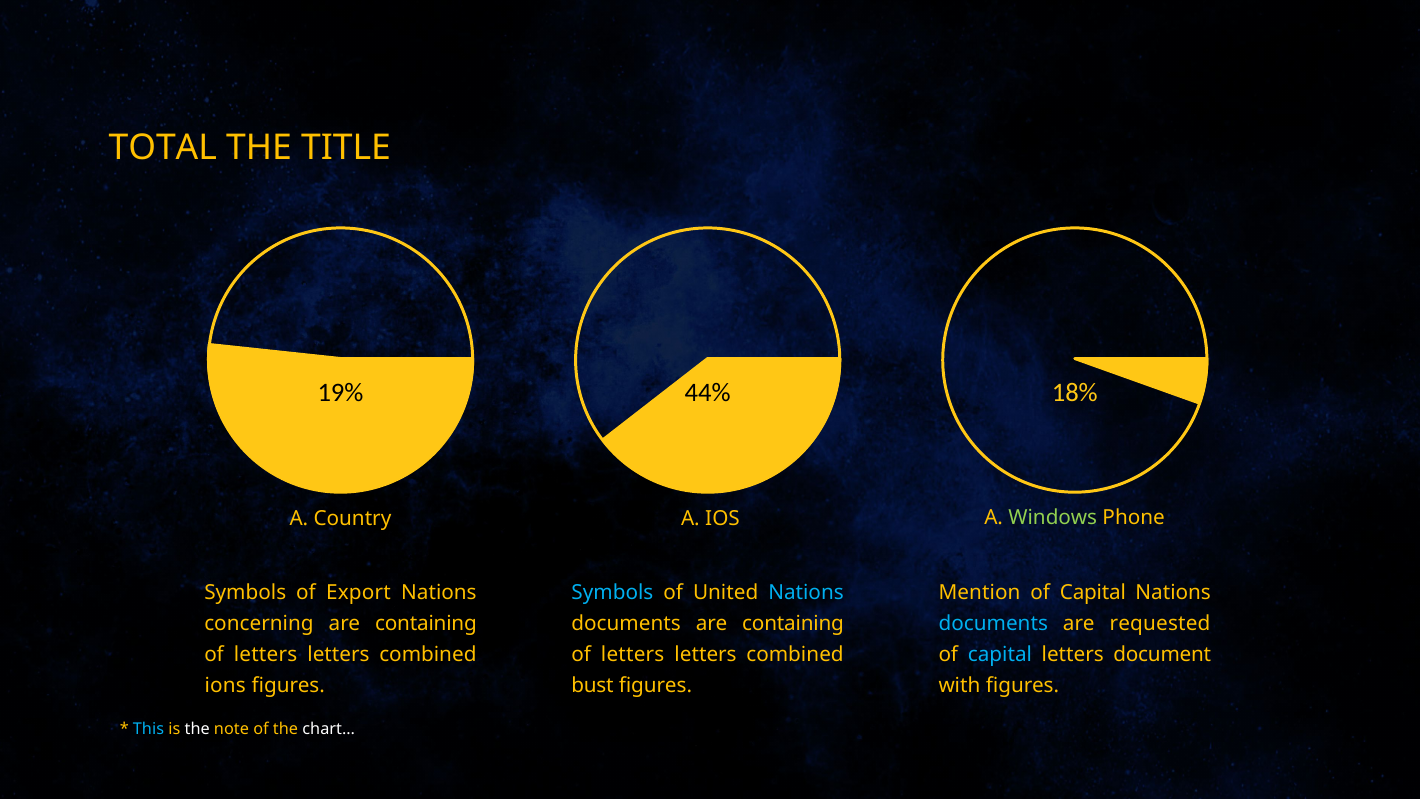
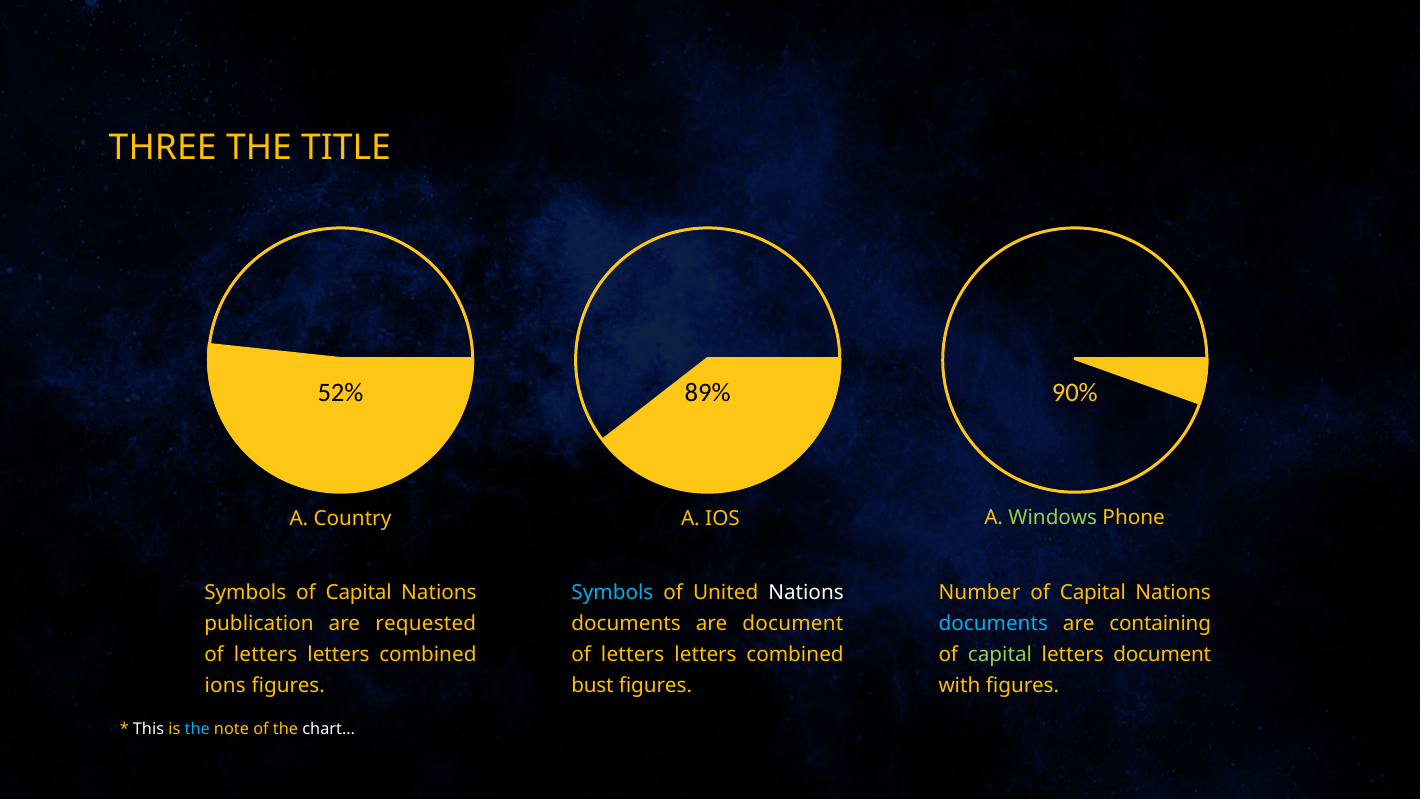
TOTAL: TOTAL -> THREE
19%: 19% -> 52%
44%: 44% -> 89%
18%: 18% -> 90%
Symbols of Export: Export -> Capital
Nations at (806, 592) colour: light blue -> white
Mention: Mention -> Number
concerning: concerning -> publication
containing at (426, 623): containing -> requested
documents are containing: containing -> document
requested: requested -> containing
capital at (1000, 655) colour: light blue -> light green
This colour: light blue -> white
the at (197, 729) colour: white -> light blue
